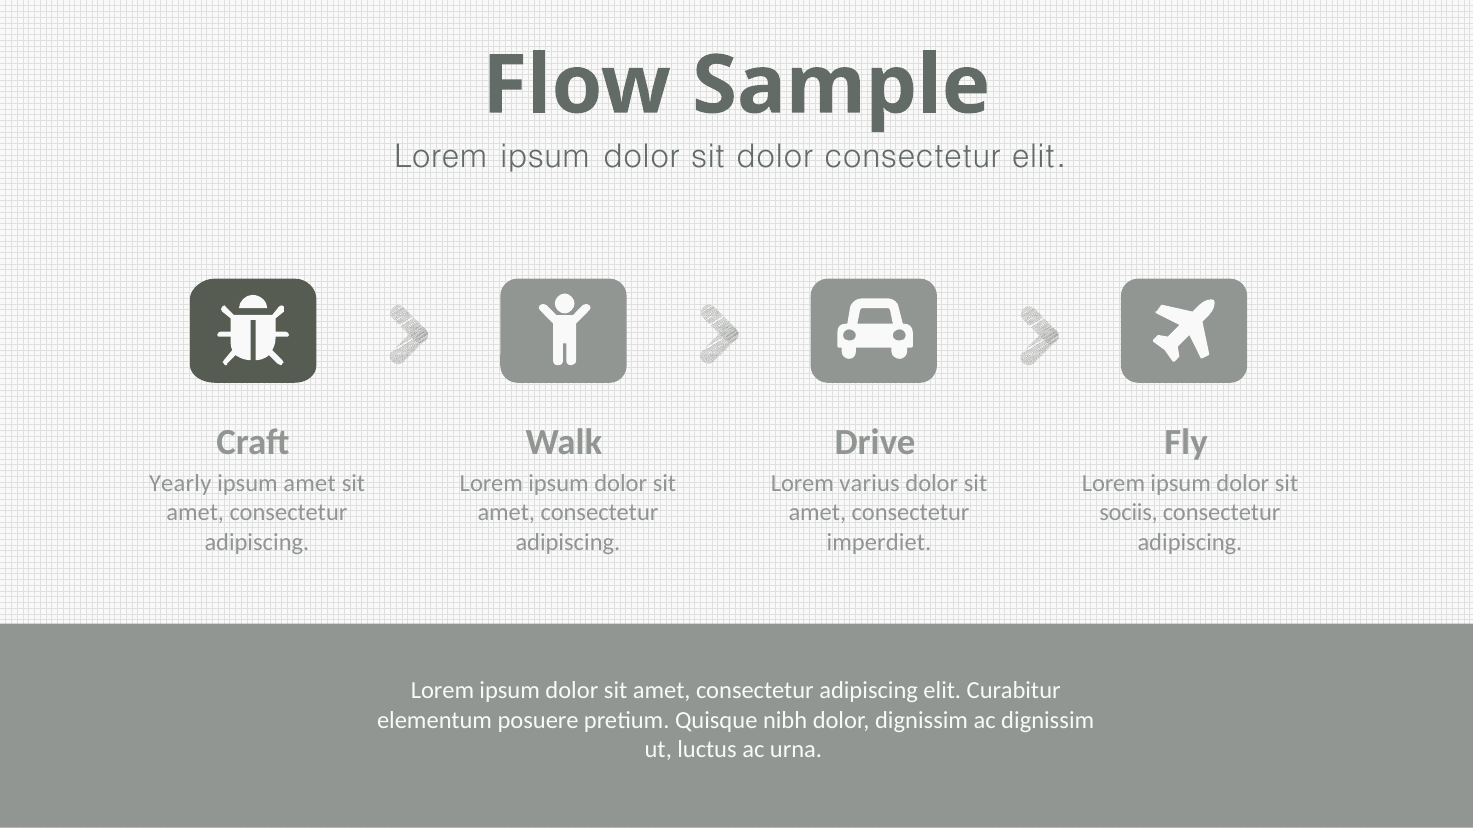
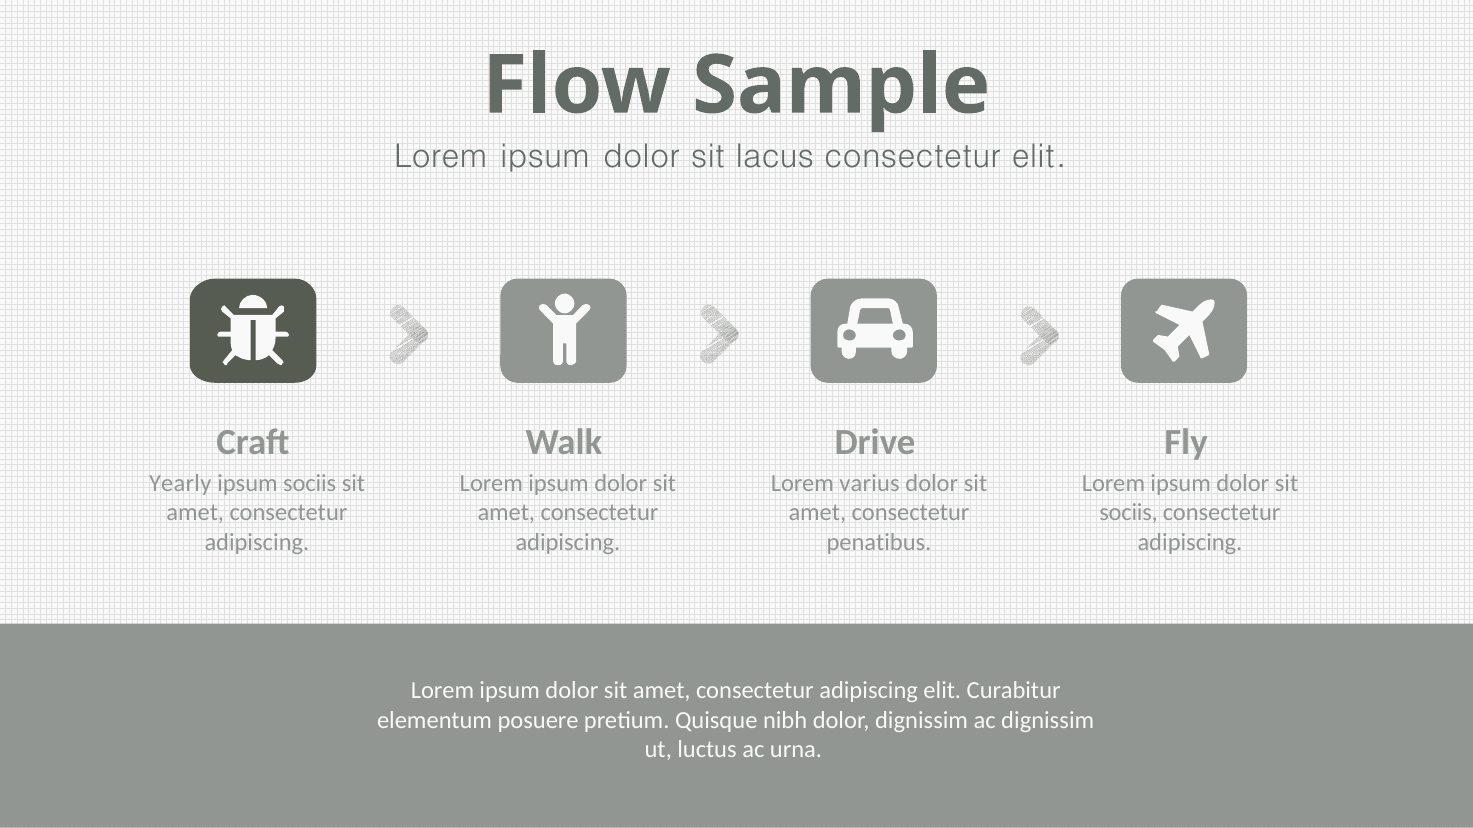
sit dolor: dolor -> lacus
ipsum amet: amet -> sociis
imperdiet: imperdiet -> penatibus
